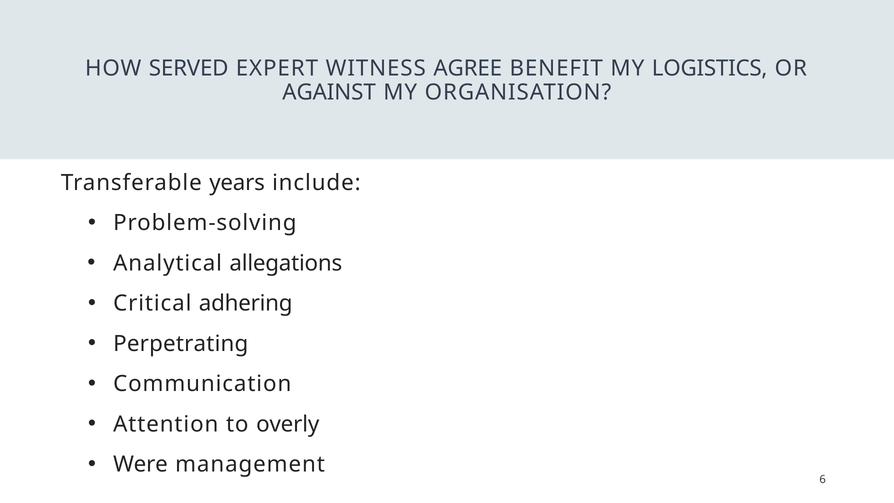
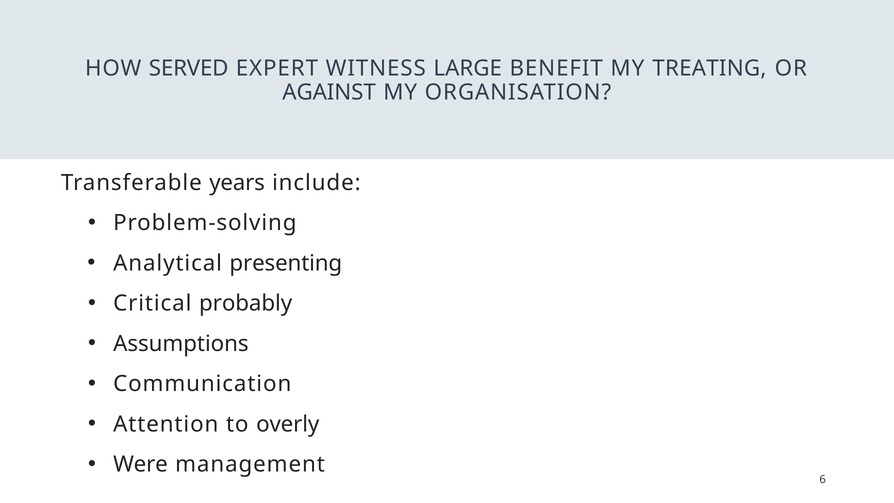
AGREE: AGREE -> LARGE
LOGISTICS: LOGISTICS -> TREATING
allegations: allegations -> presenting
adhering: adhering -> probably
Perpetrating: Perpetrating -> Assumptions
